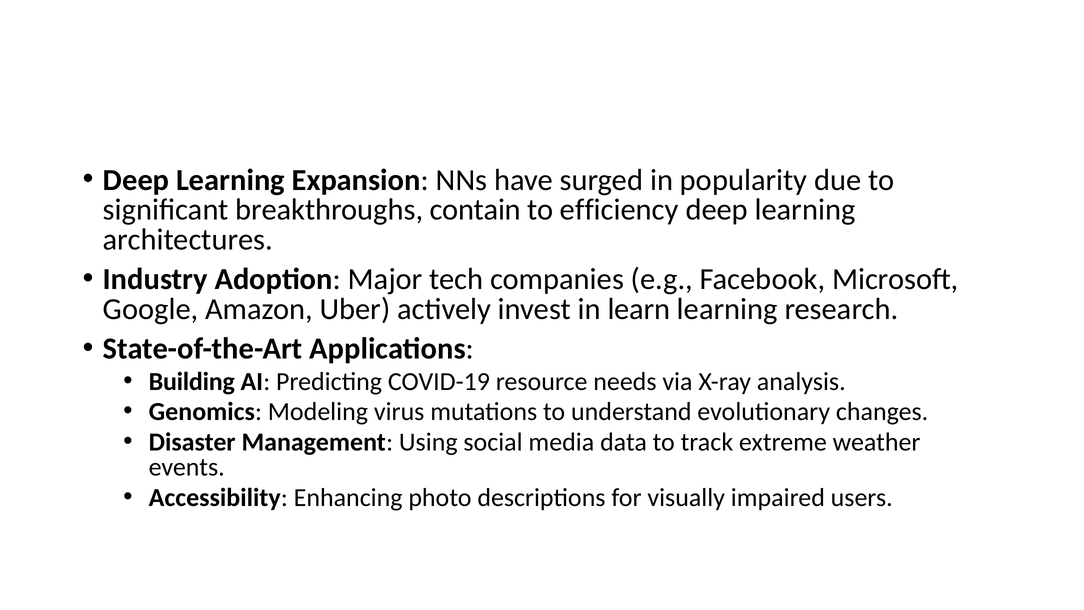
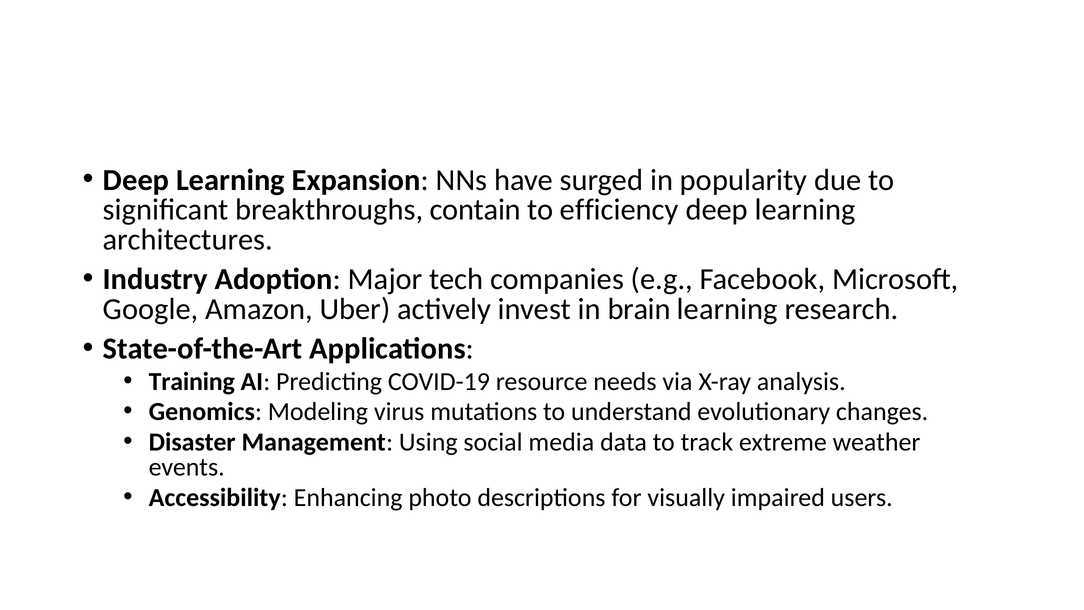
learn: learn -> brain
Building: Building -> Training
